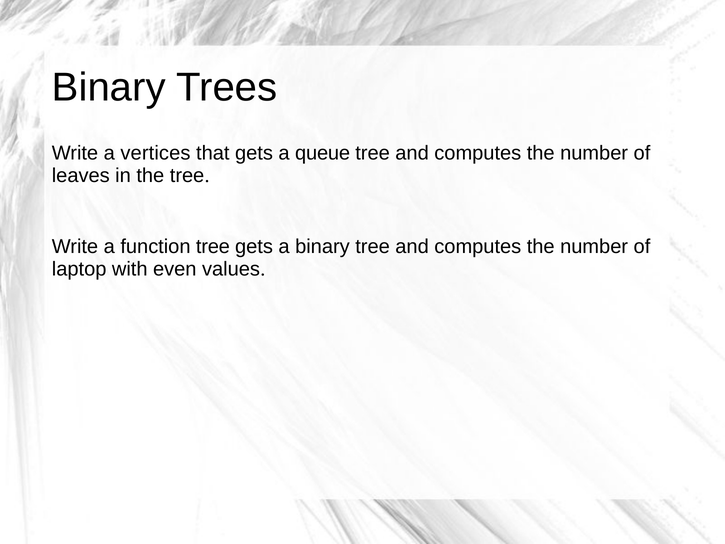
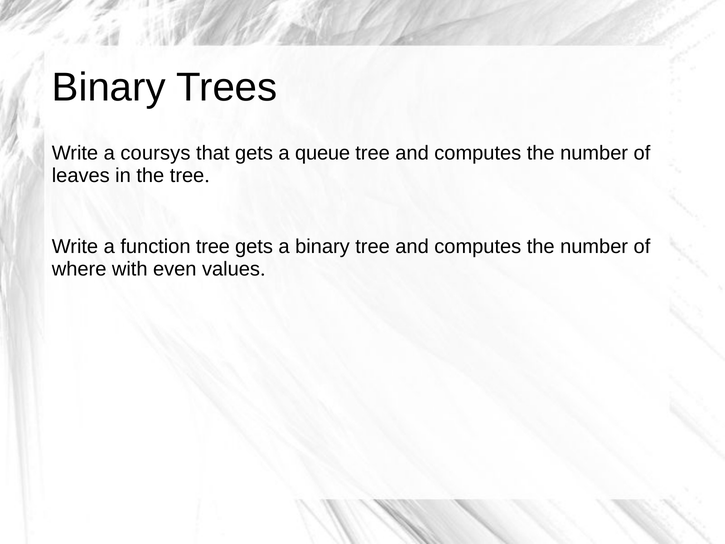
vertices: vertices -> coursys
laptop: laptop -> where
